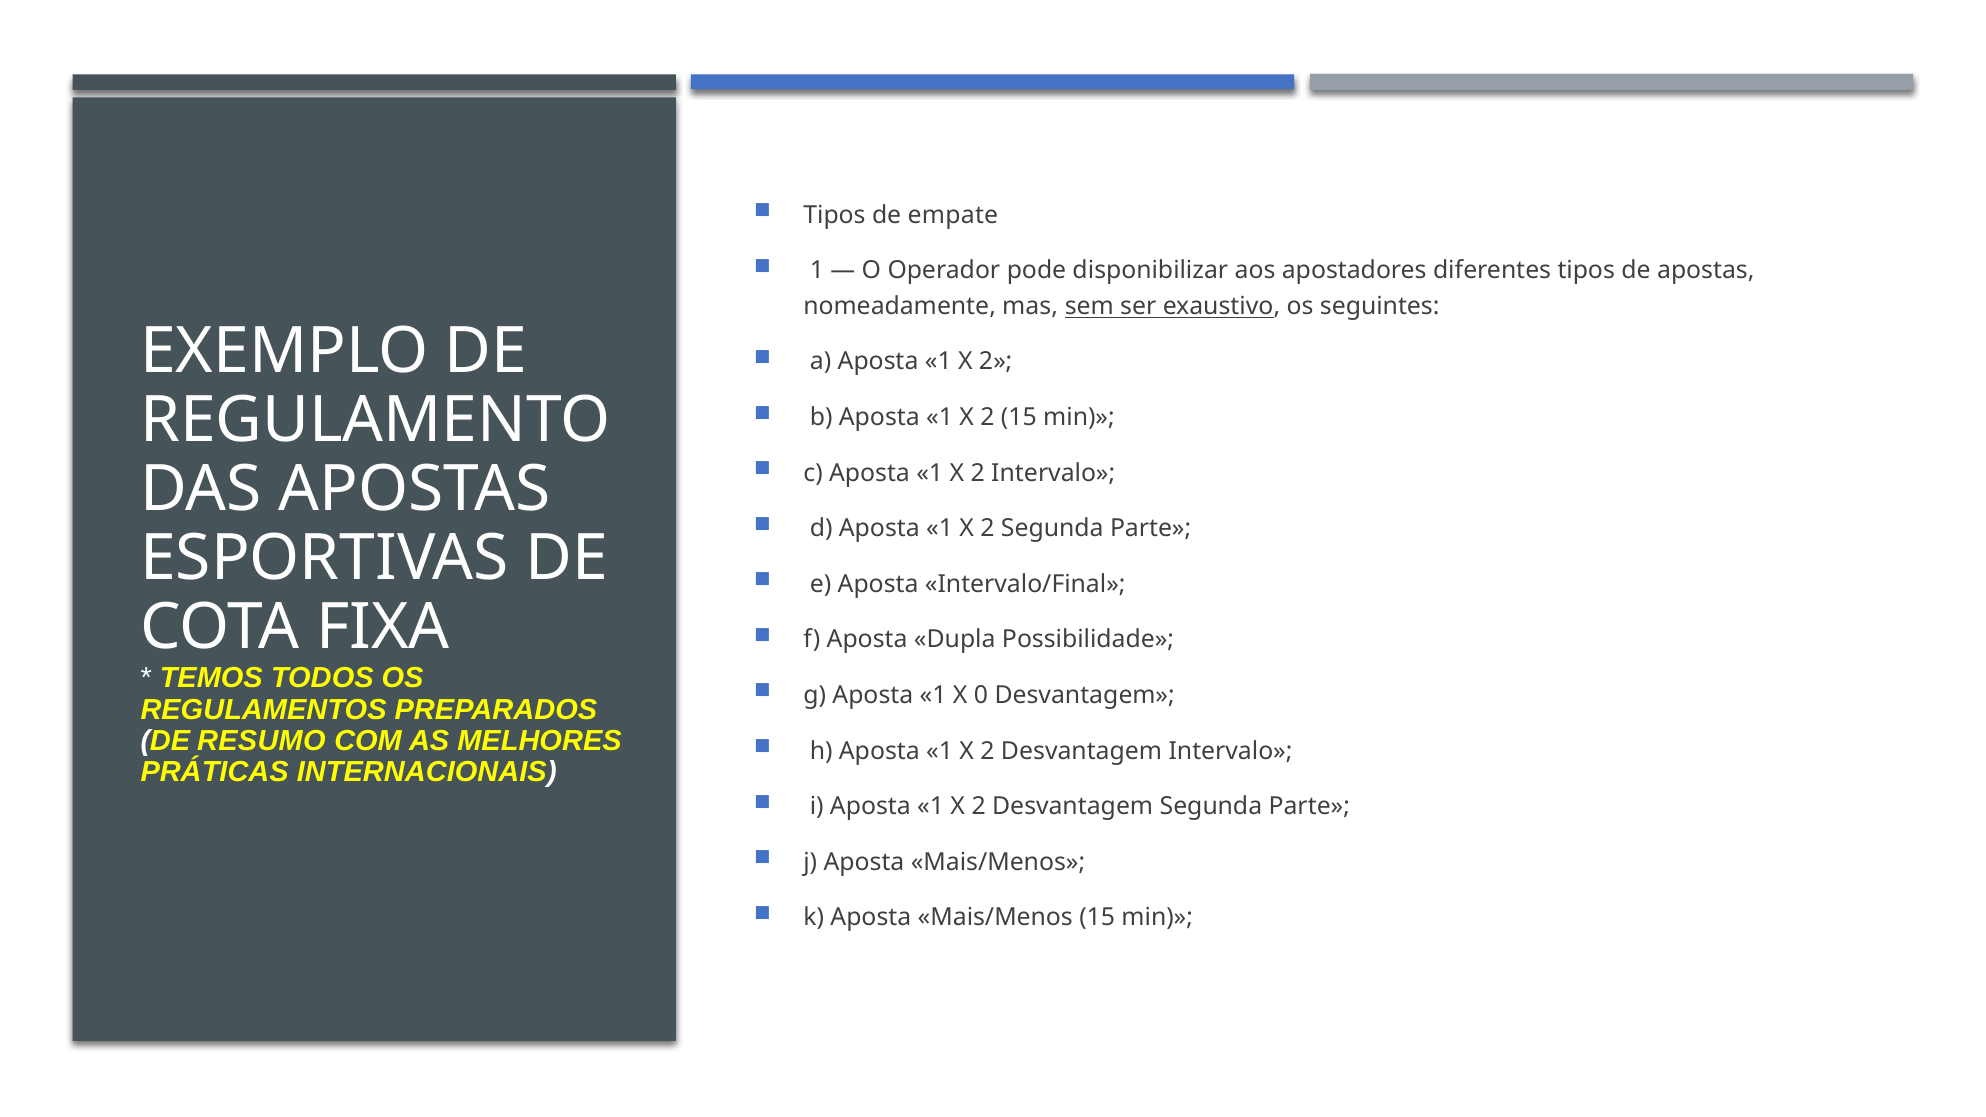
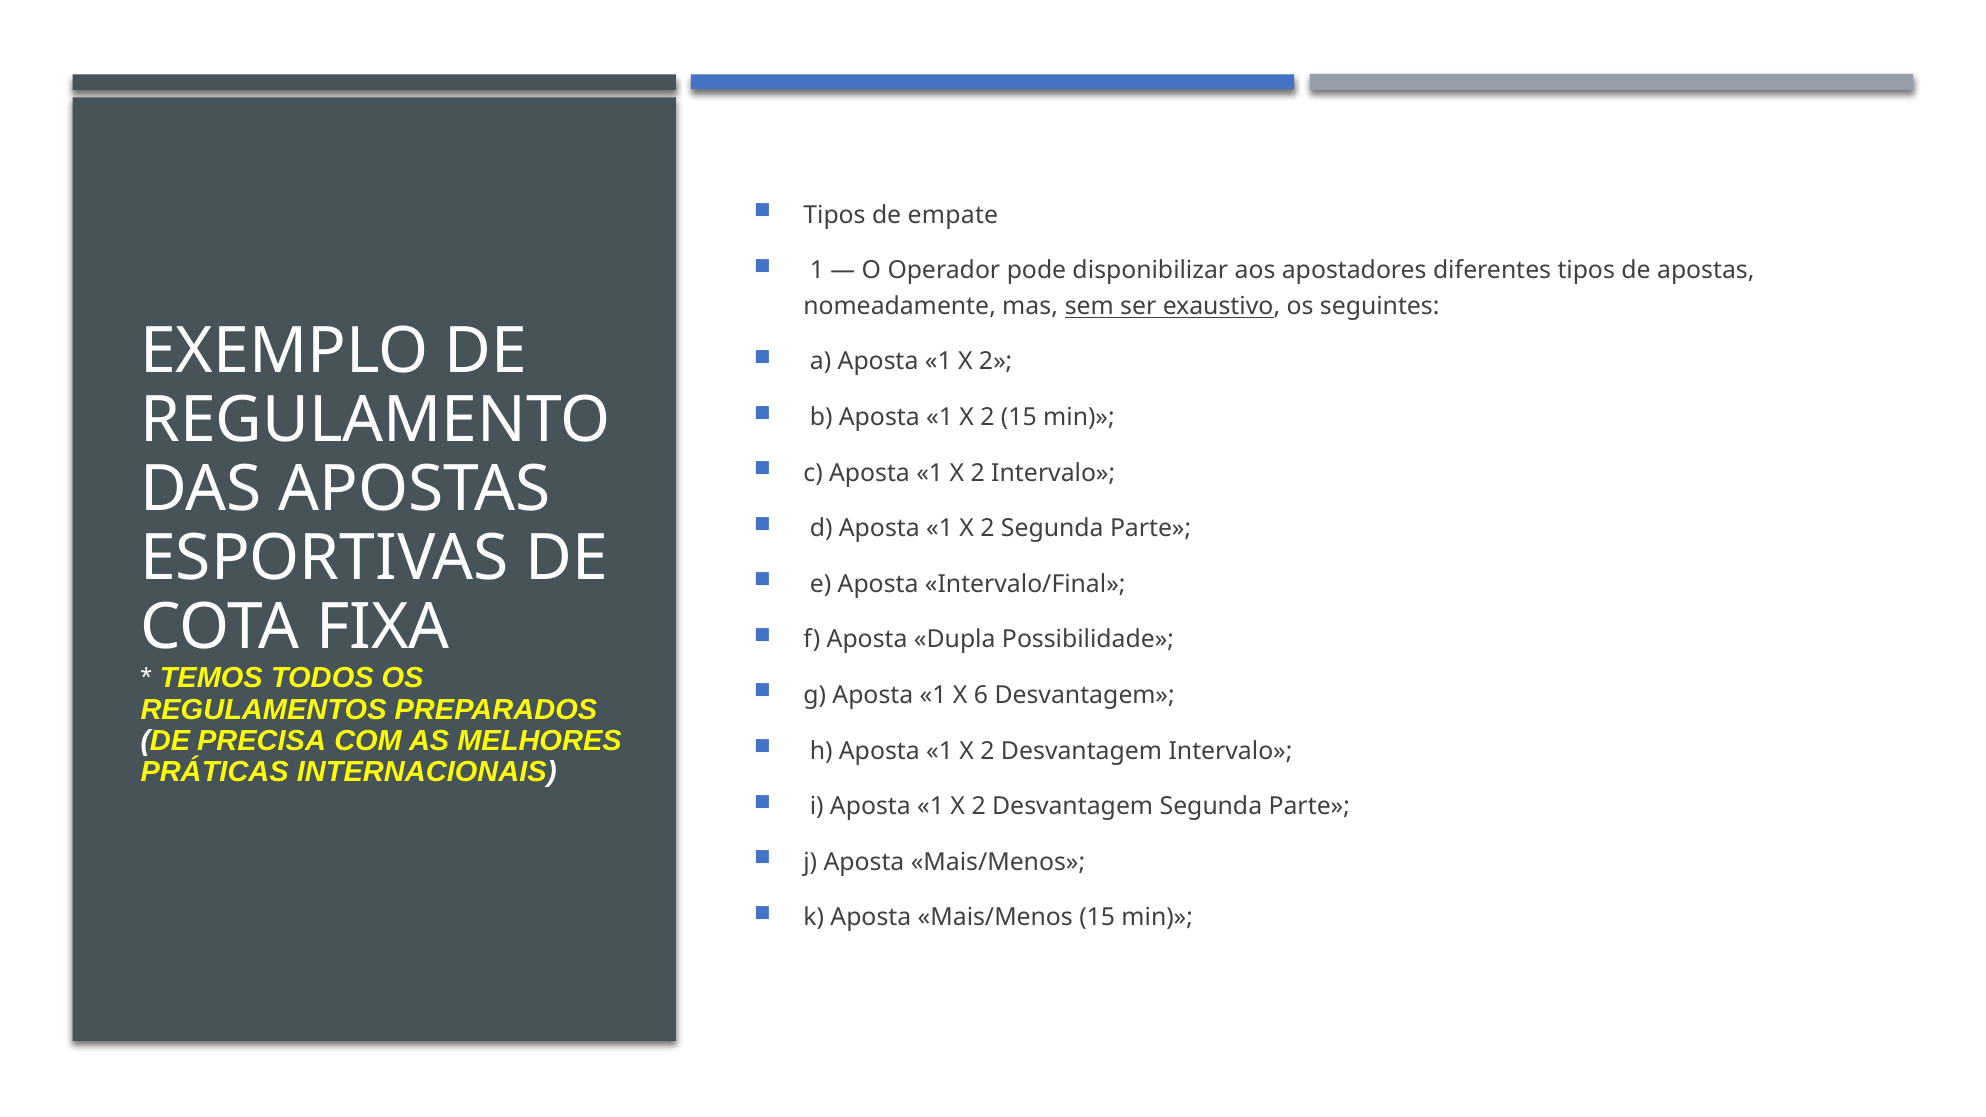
0: 0 -> 6
RESUMO: RESUMO -> PRECISA
